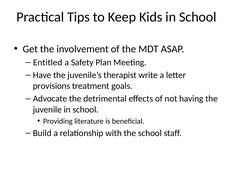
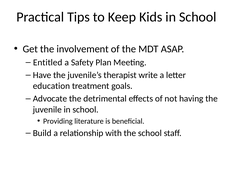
provisions: provisions -> education
